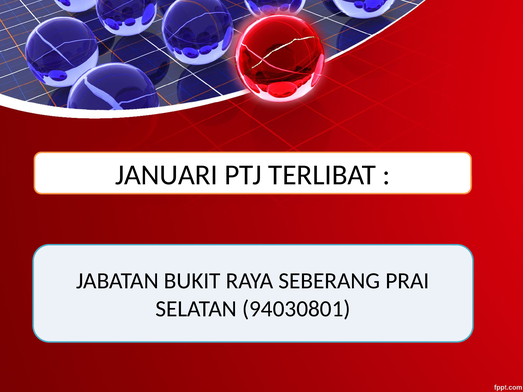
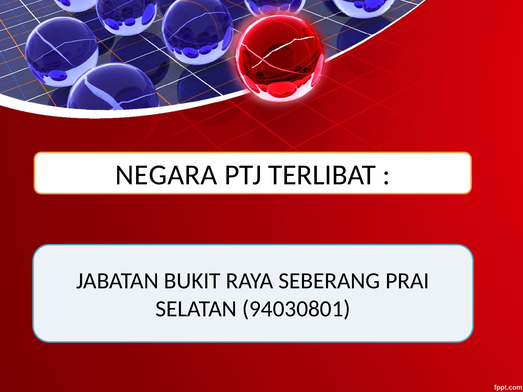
JANUARI: JANUARI -> NEGARA
